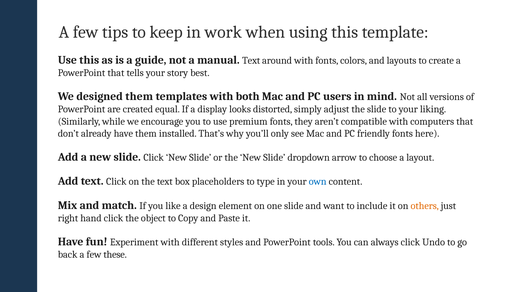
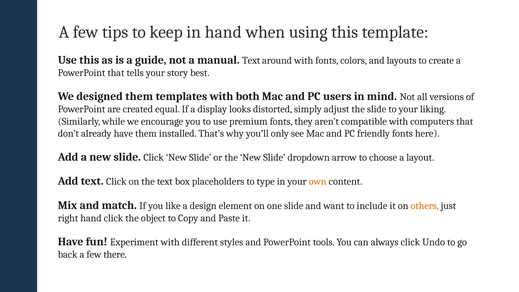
in work: work -> hand
own colour: blue -> orange
these: these -> there
